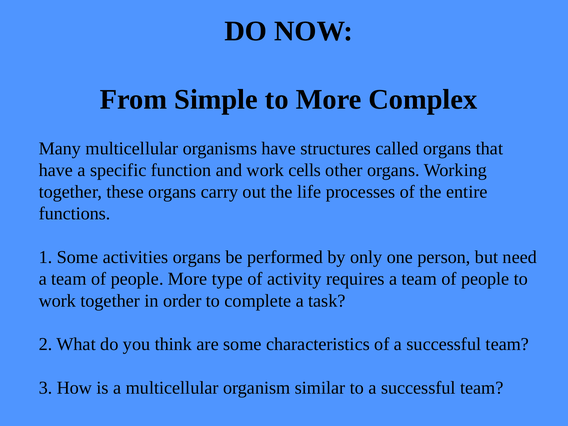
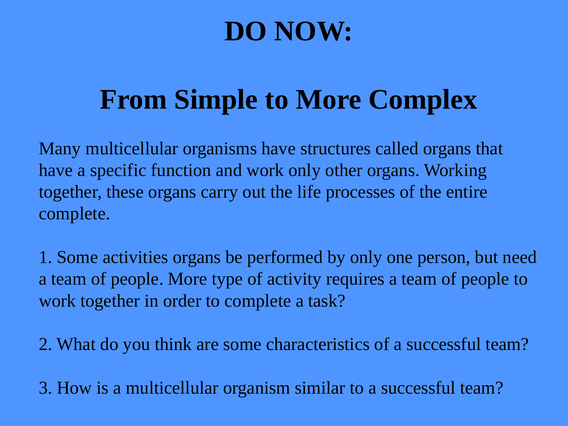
work cells: cells -> only
functions at (75, 214): functions -> complete
